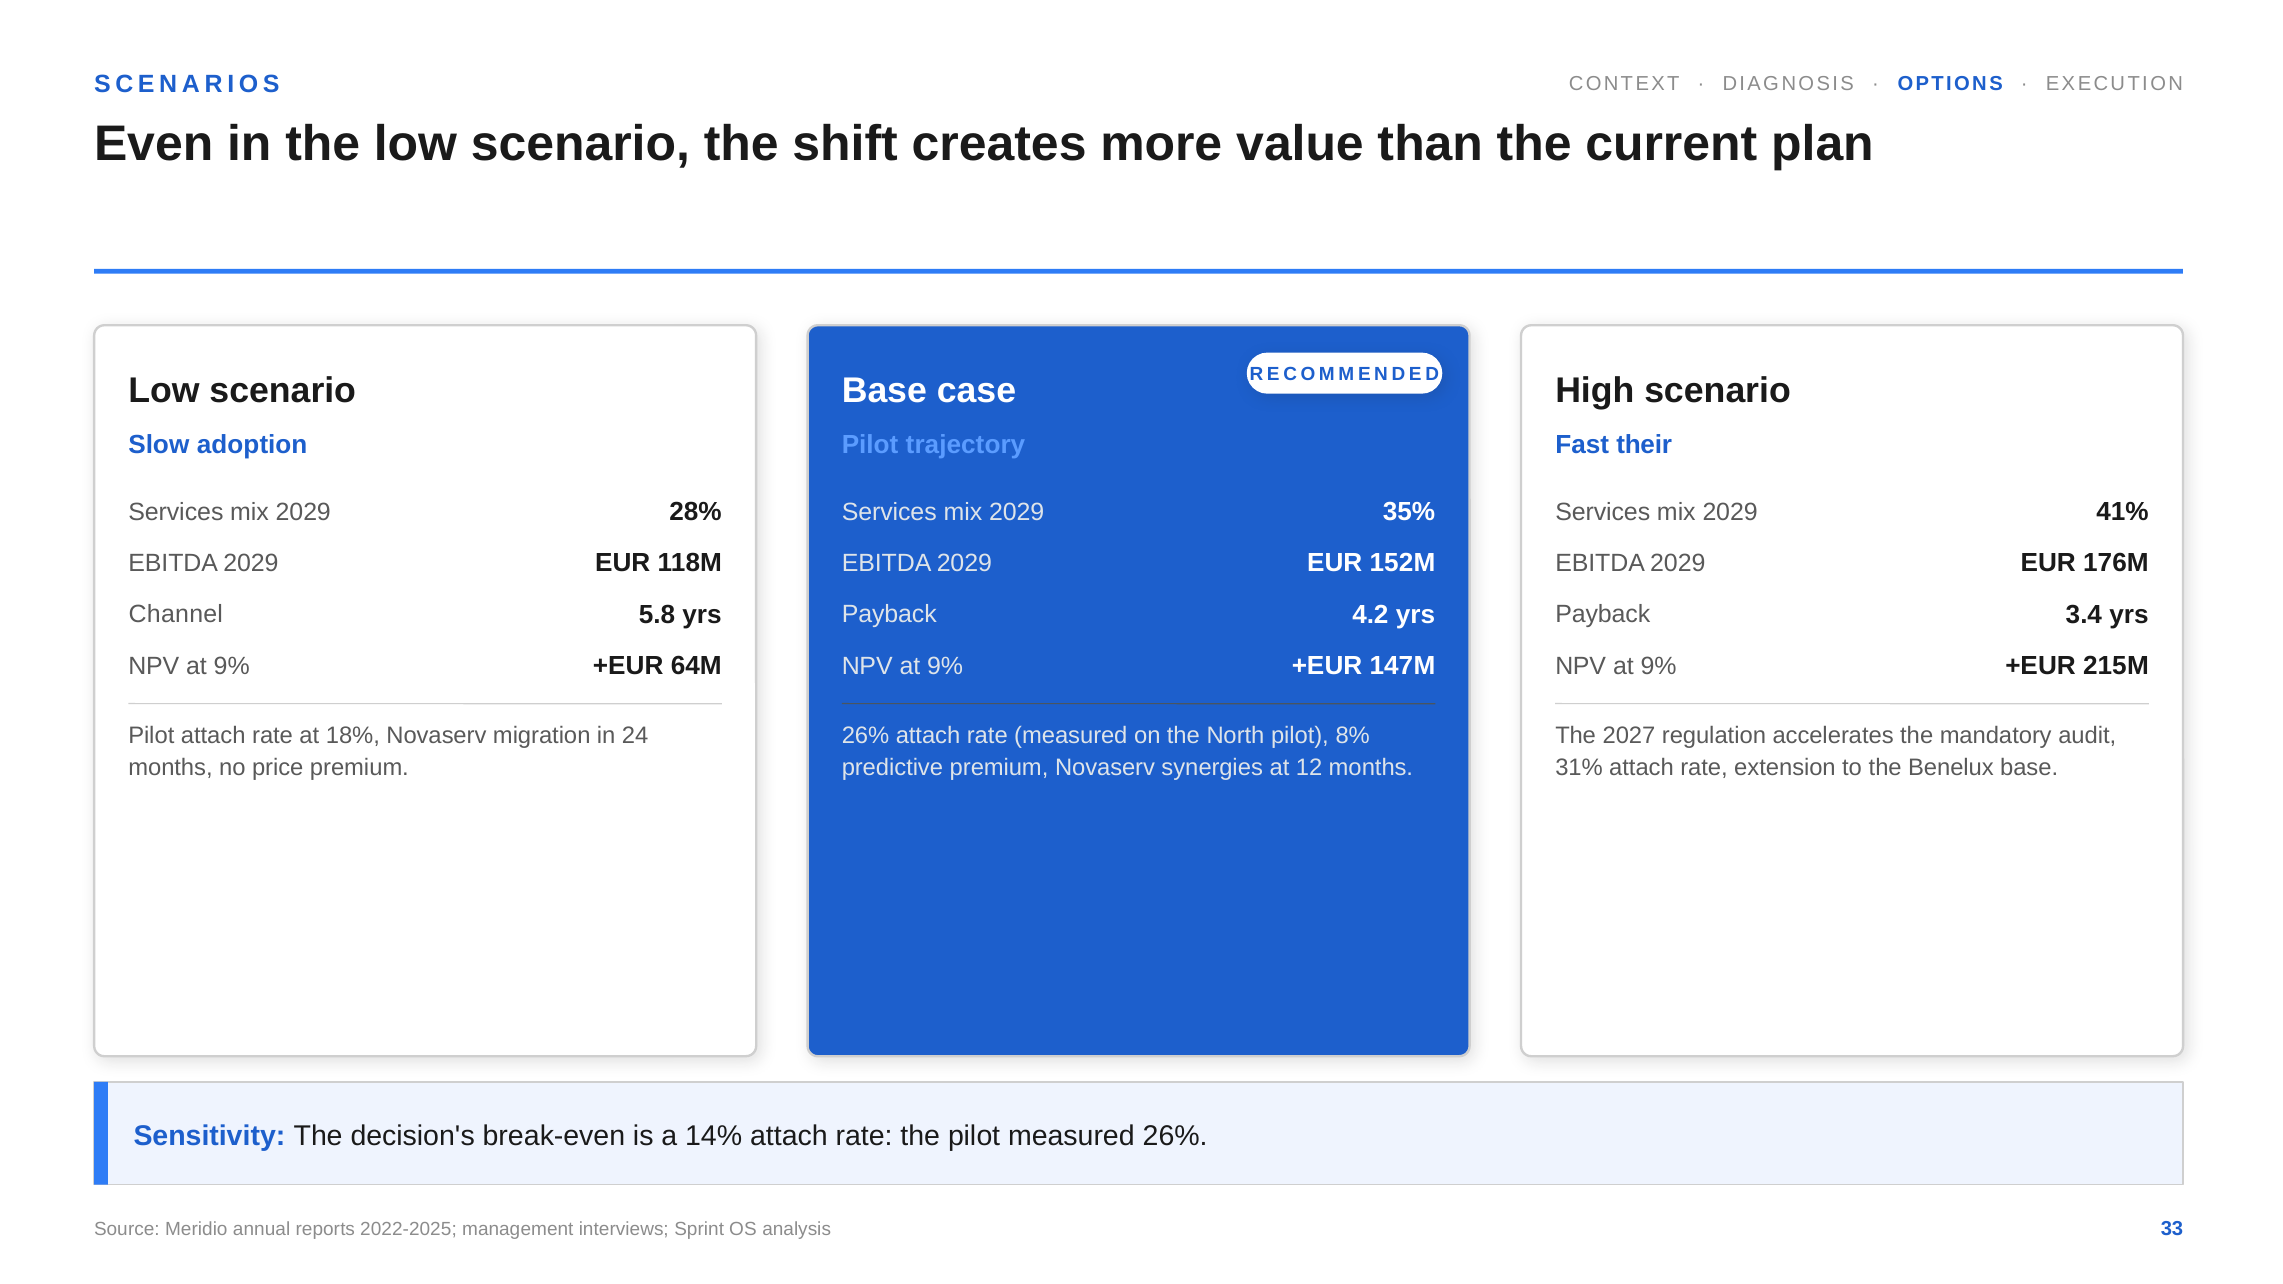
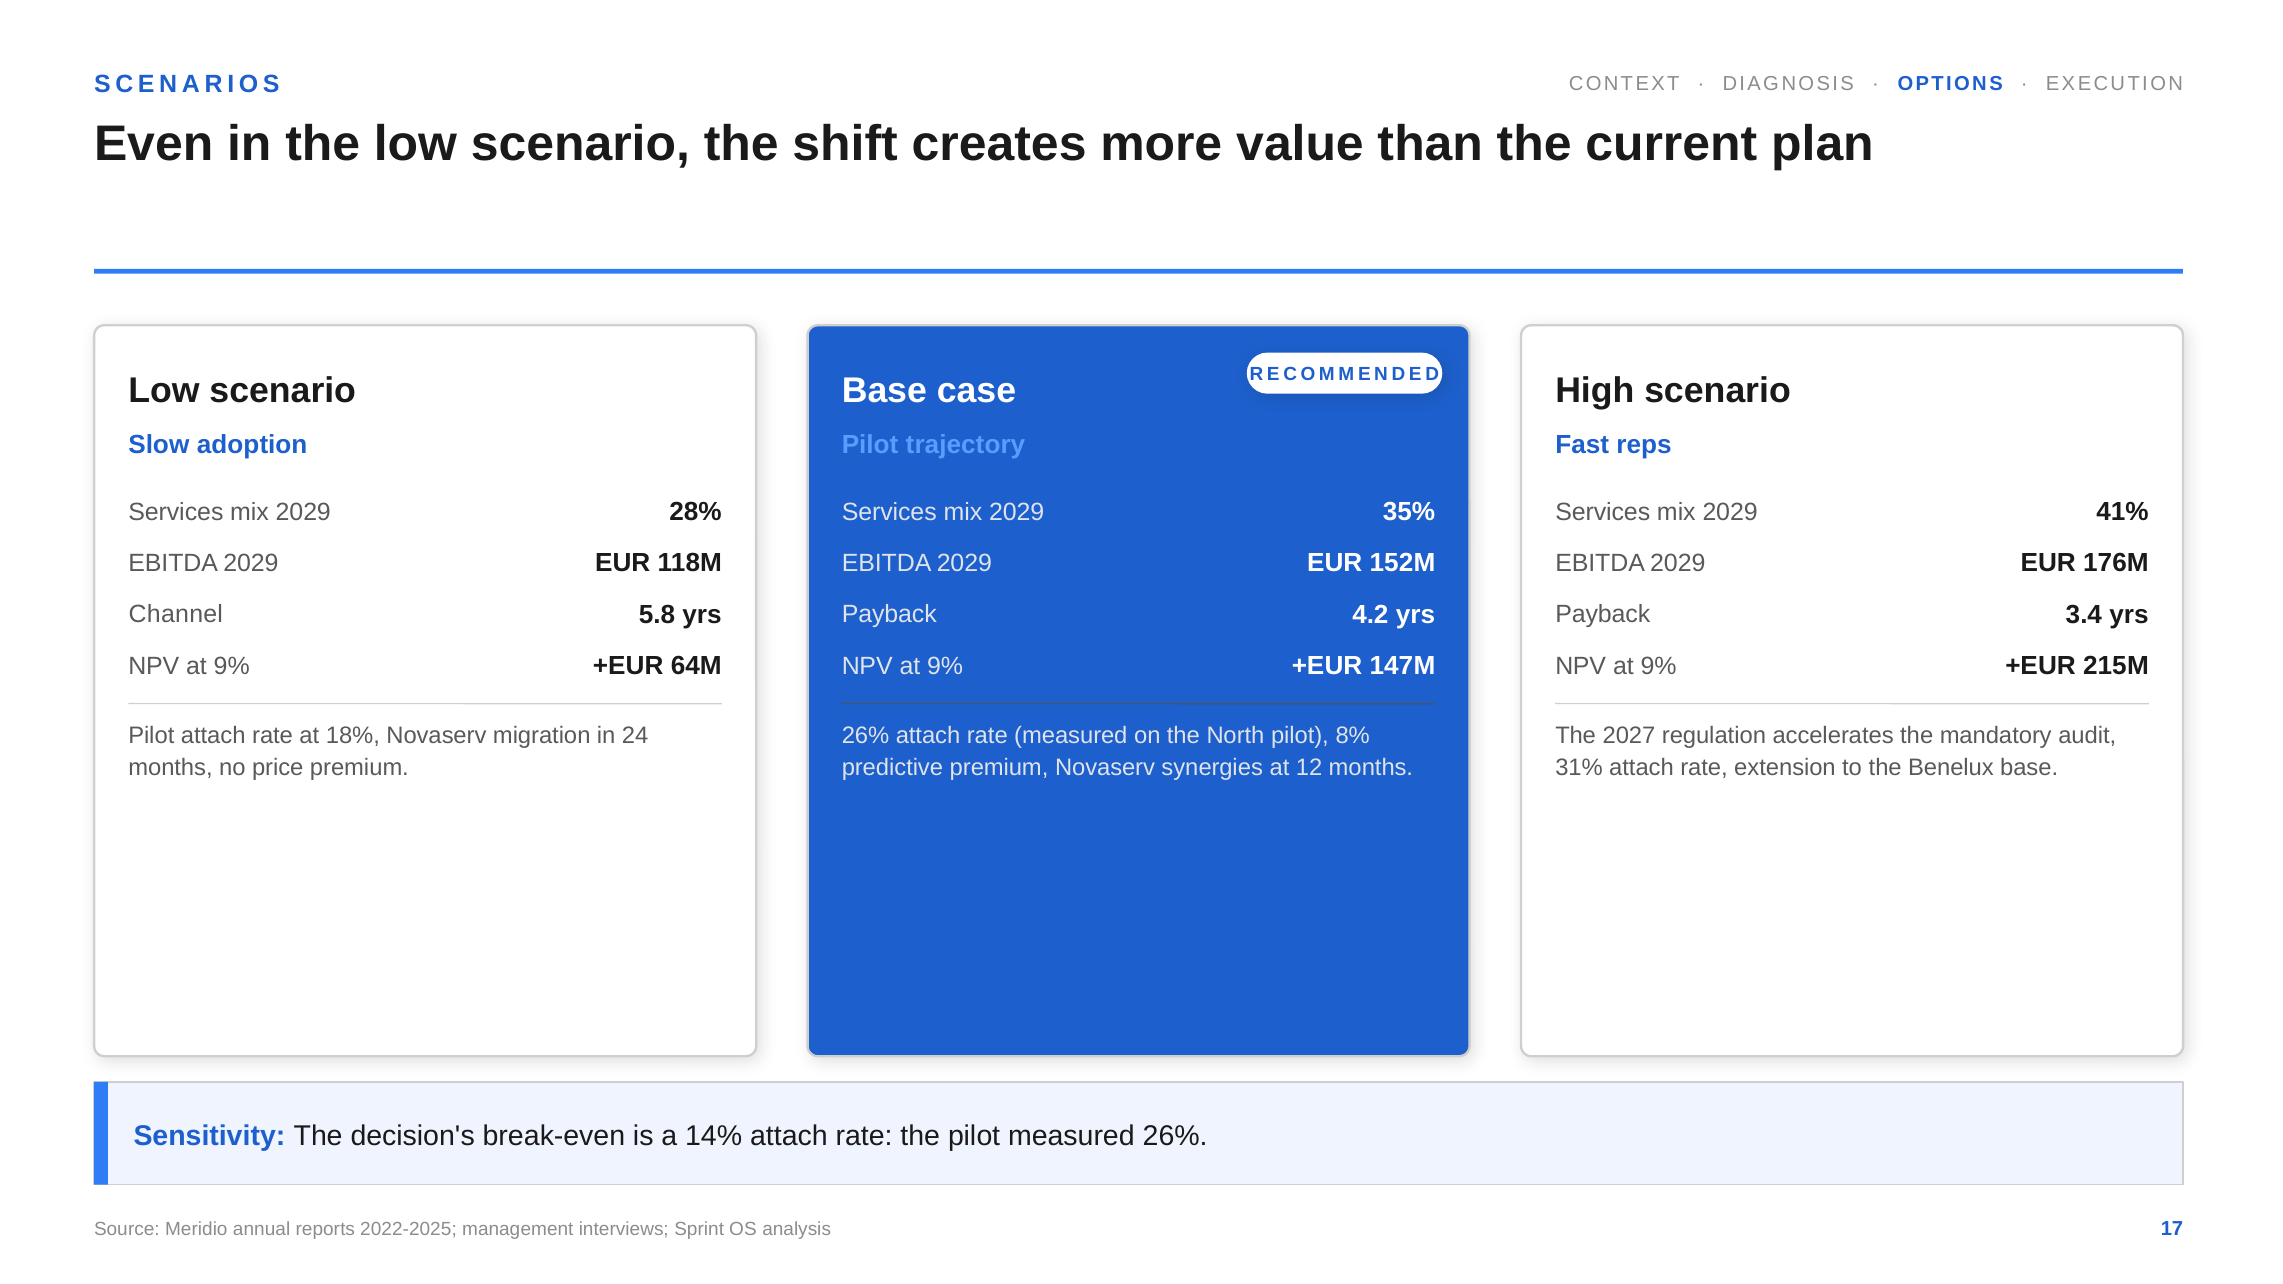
their: their -> reps
33: 33 -> 17
